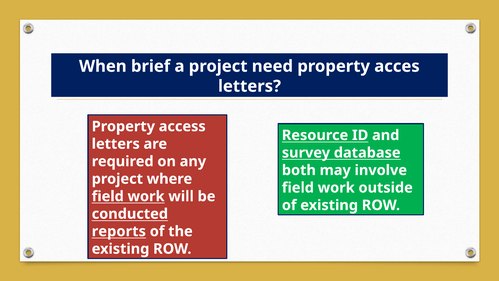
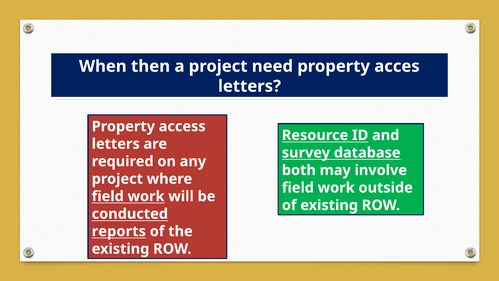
brief: brief -> then
